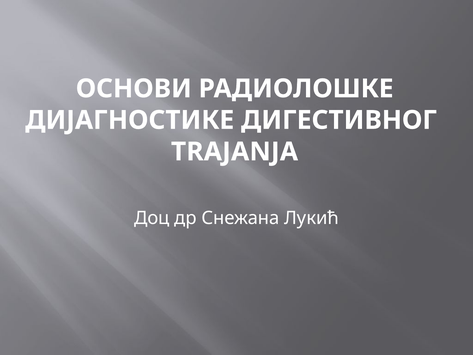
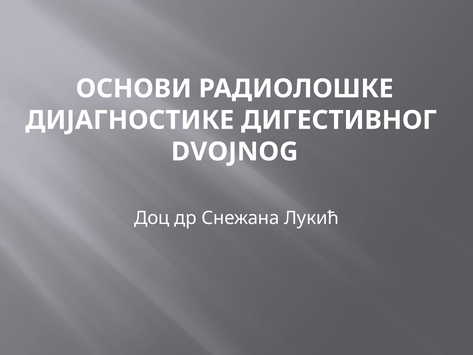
TRAJANJA: TRAJANJA -> DVOJNOG
